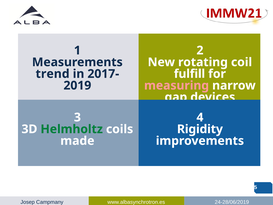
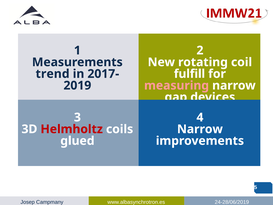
Helmholtz colour: green -> red
Rigidity at (200, 129): Rigidity -> Narrow
made: made -> glued
